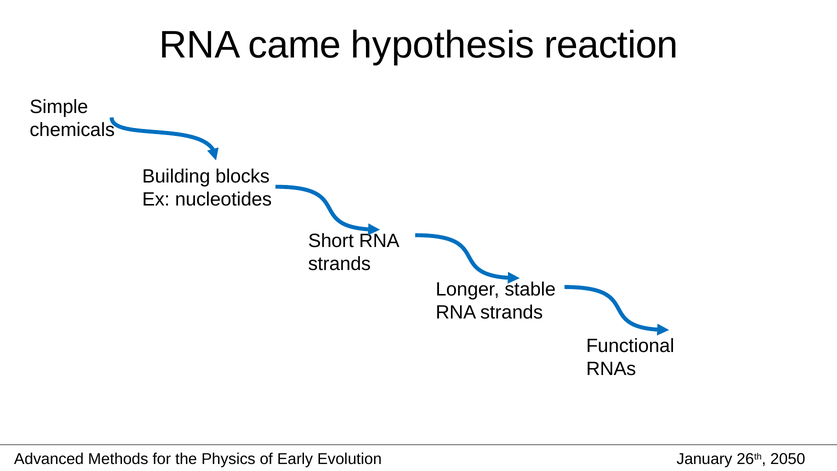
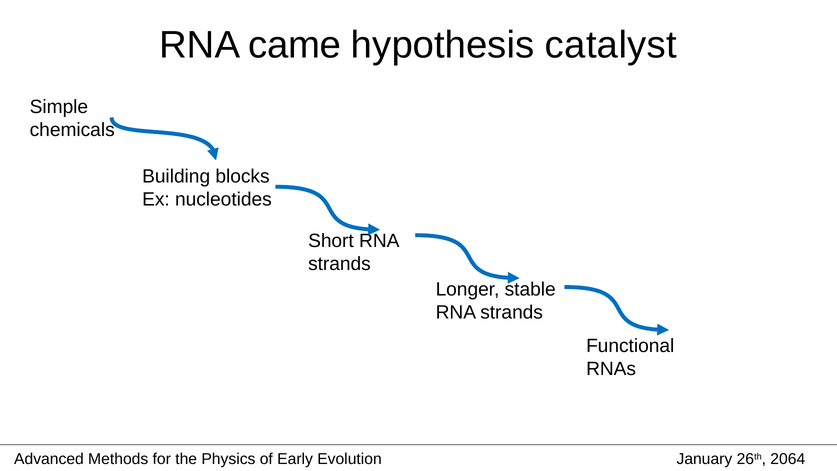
reaction: reaction -> catalyst
2050: 2050 -> 2064
